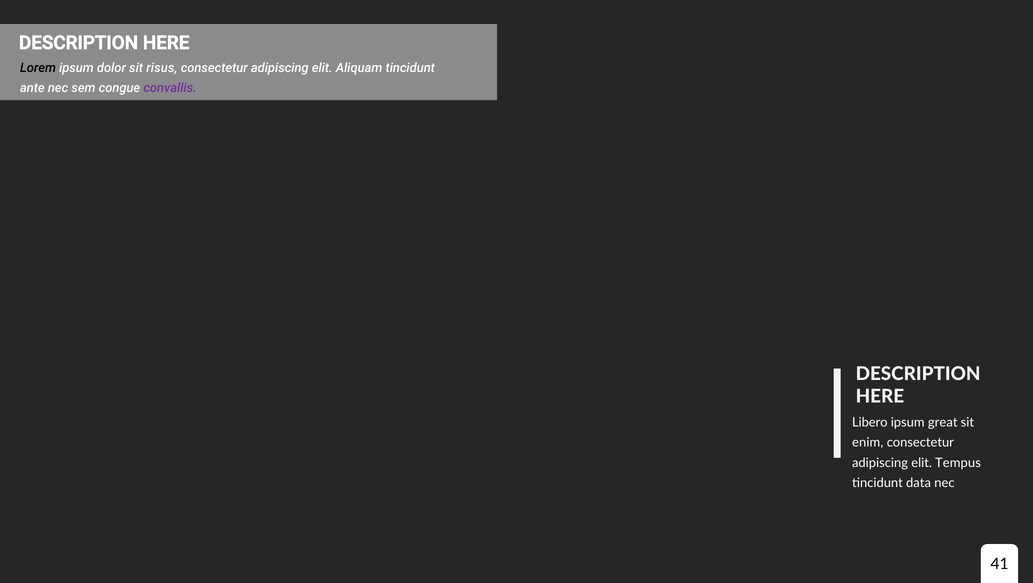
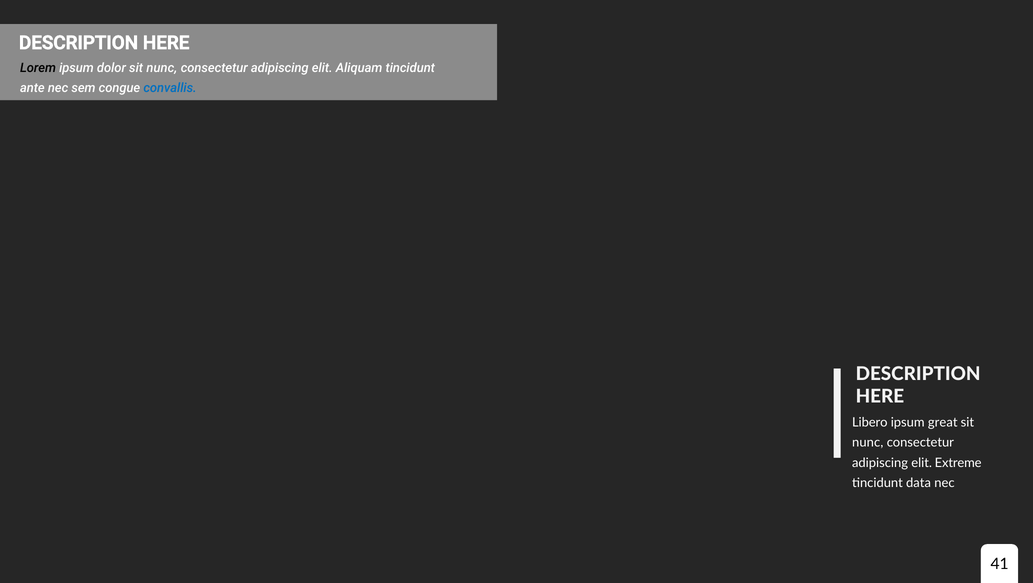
dolor sit risus: risus -> nunc
convallis colour: purple -> blue
enim at (868, 442): enim -> nunc
Tempus: Tempus -> Extreme
